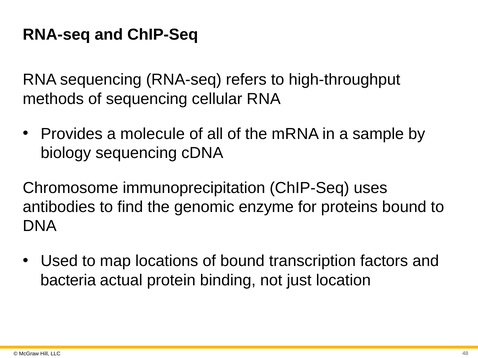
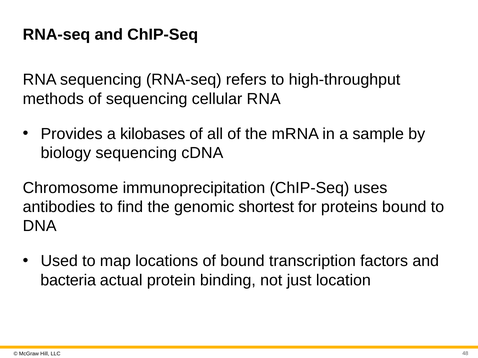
molecule: molecule -> kilobases
enzyme: enzyme -> shortest
